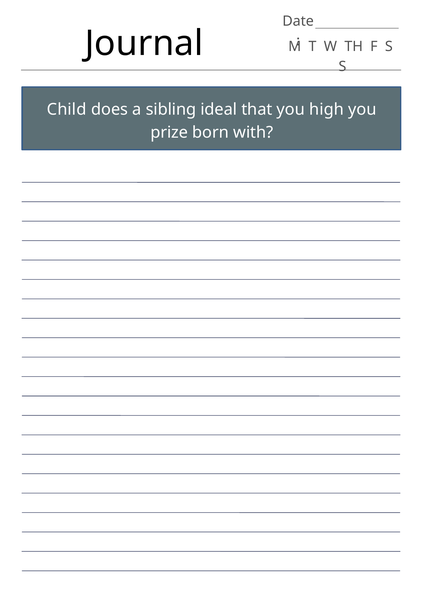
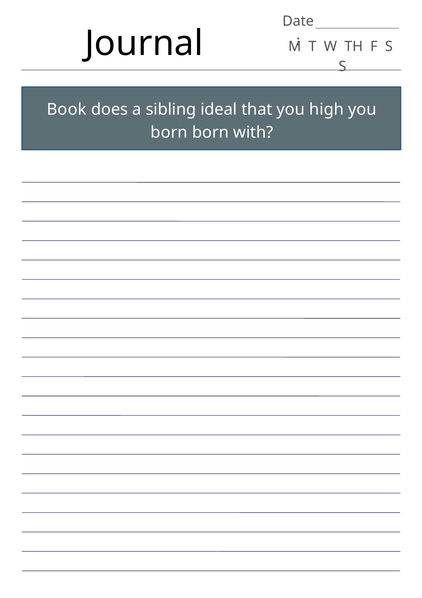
Child: Child -> Book
prize at (169, 132): prize -> born
